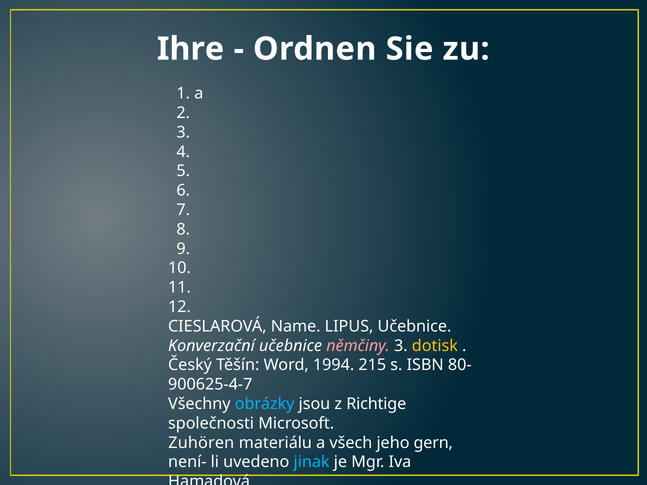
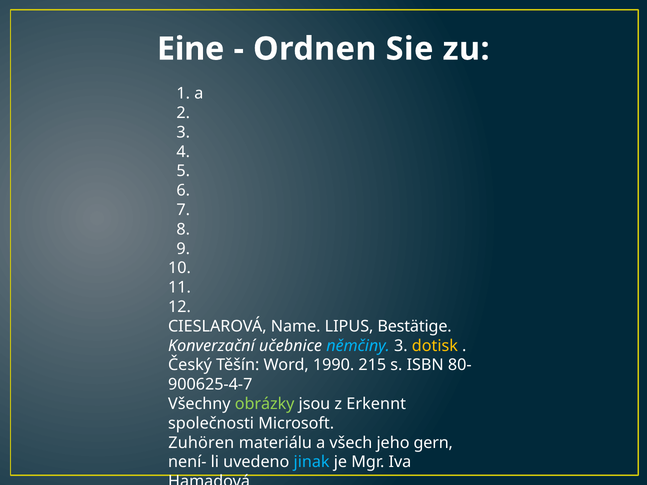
Ihre: Ihre -> Eine
LIPUS Učebnice: Učebnice -> Bestätige
němčiny colour: pink -> light blue
1994: 1994 -> 1990
obrázky colour: light blue -> light green
Richtige: Richtige -> Erkennt
